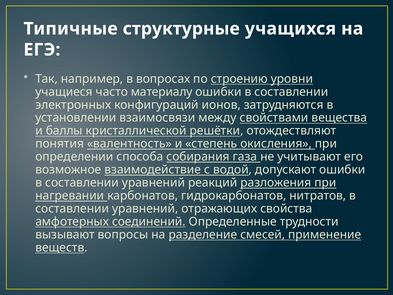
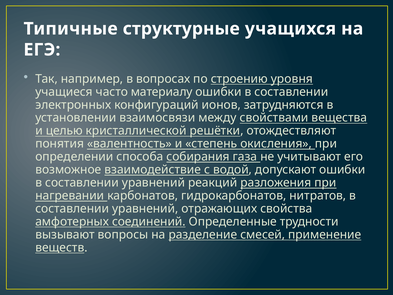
уровни: уровни -> уровня
баллы: баллы -> целью
